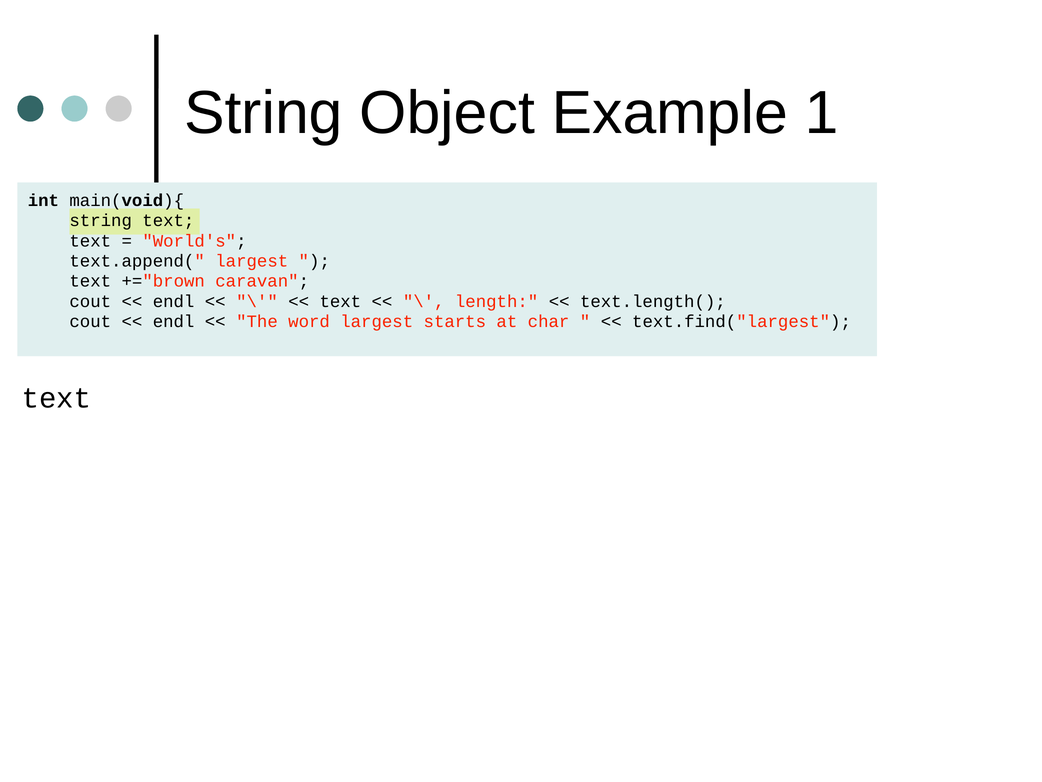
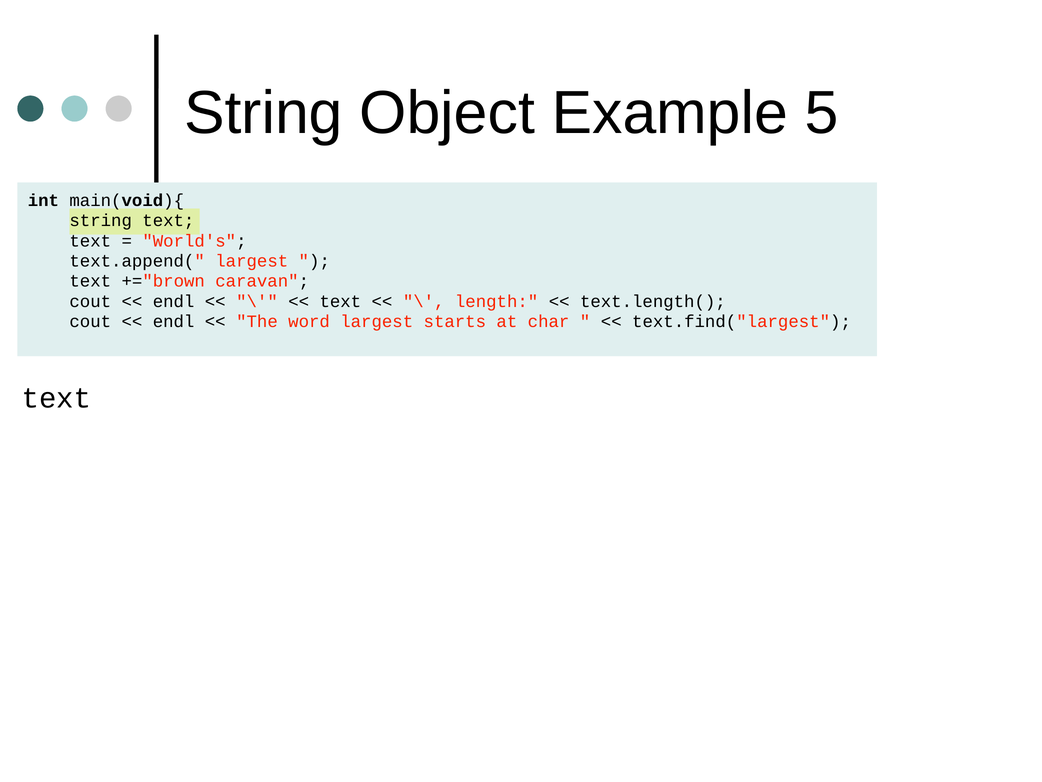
1: 1 -> 5
